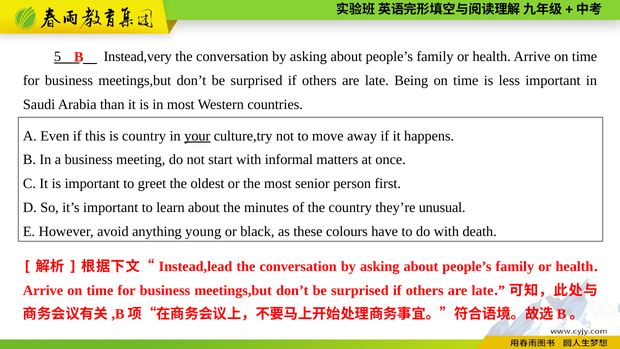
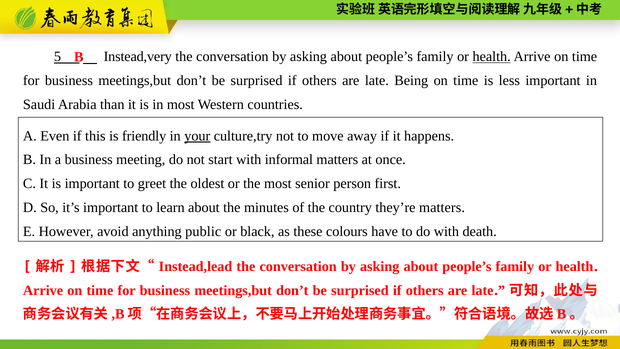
health at (492, 57) underline: none -> present
is country: country -> friendly
they’re unusual: unusual -> matters
young: young -> public
